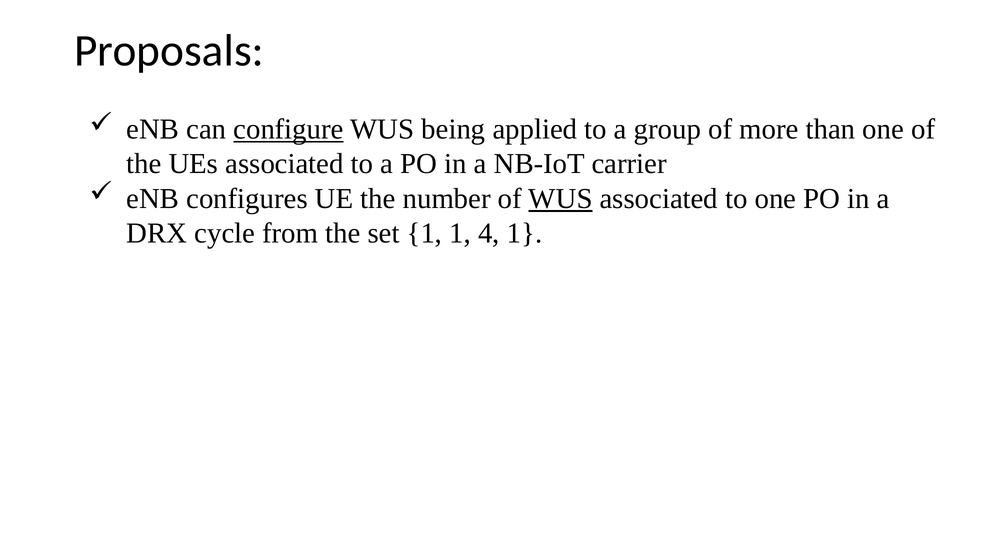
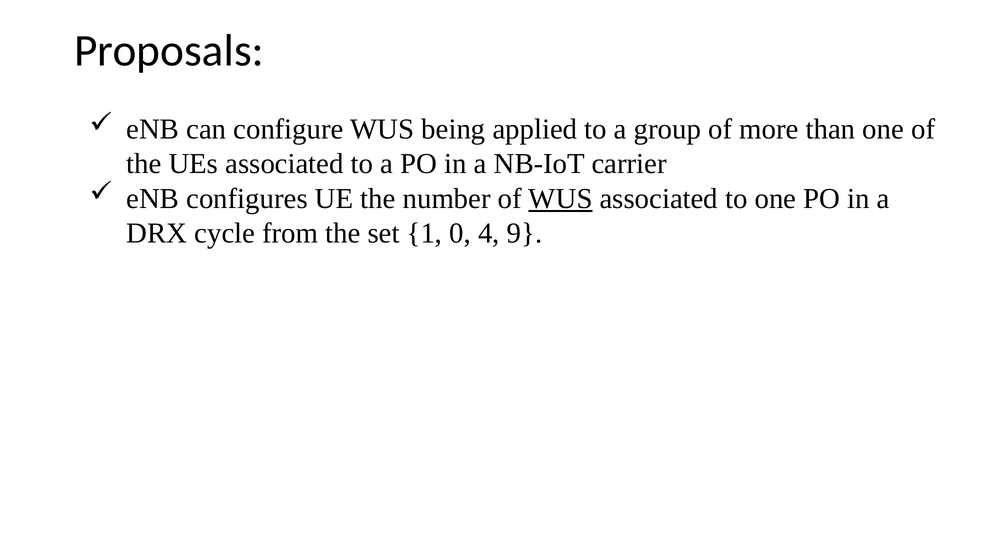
configure underline: present -> none
1 1: 1 -> 0
4 1: 1 -> 9
